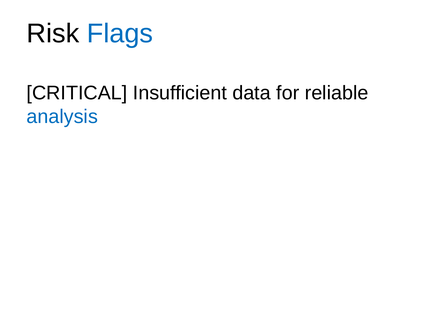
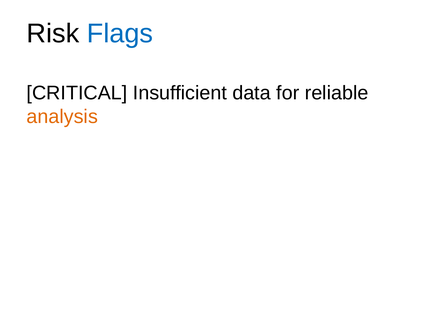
analysis colour: blue -> orange
